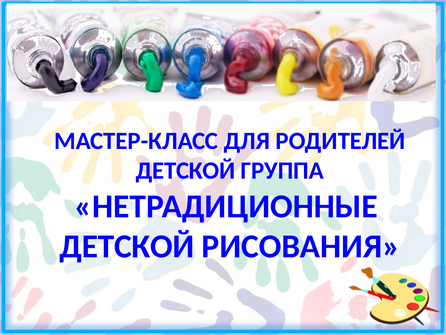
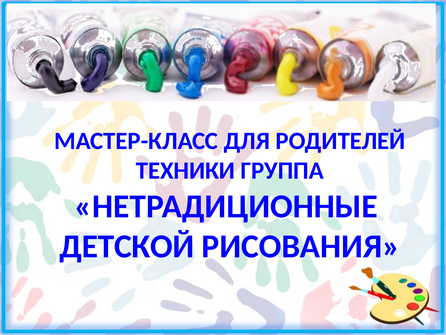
ДЕТСКОЙ at (186, 170): ДЕТСКОЙ -> ТЕХНИКИ
